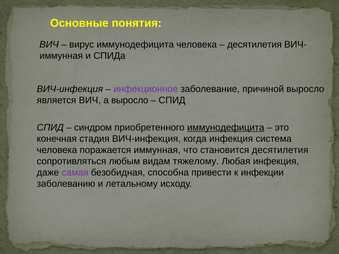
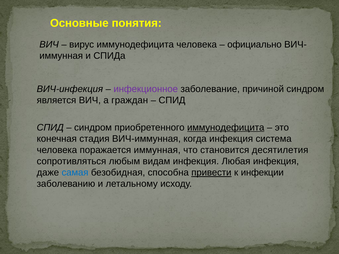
десятилетия at (255, 44): десятилетия -> официально
причиной выросло: выросло -> синдром
а выросло: выросло -> граждан
стадия ВИЧ-инфекция: ВИЧ-инфекция -> ВИЧ-иммунная
видам тяжелому: тяжелому -> инфекция
самая colour: purple -> blue
привести underline: none -> present
